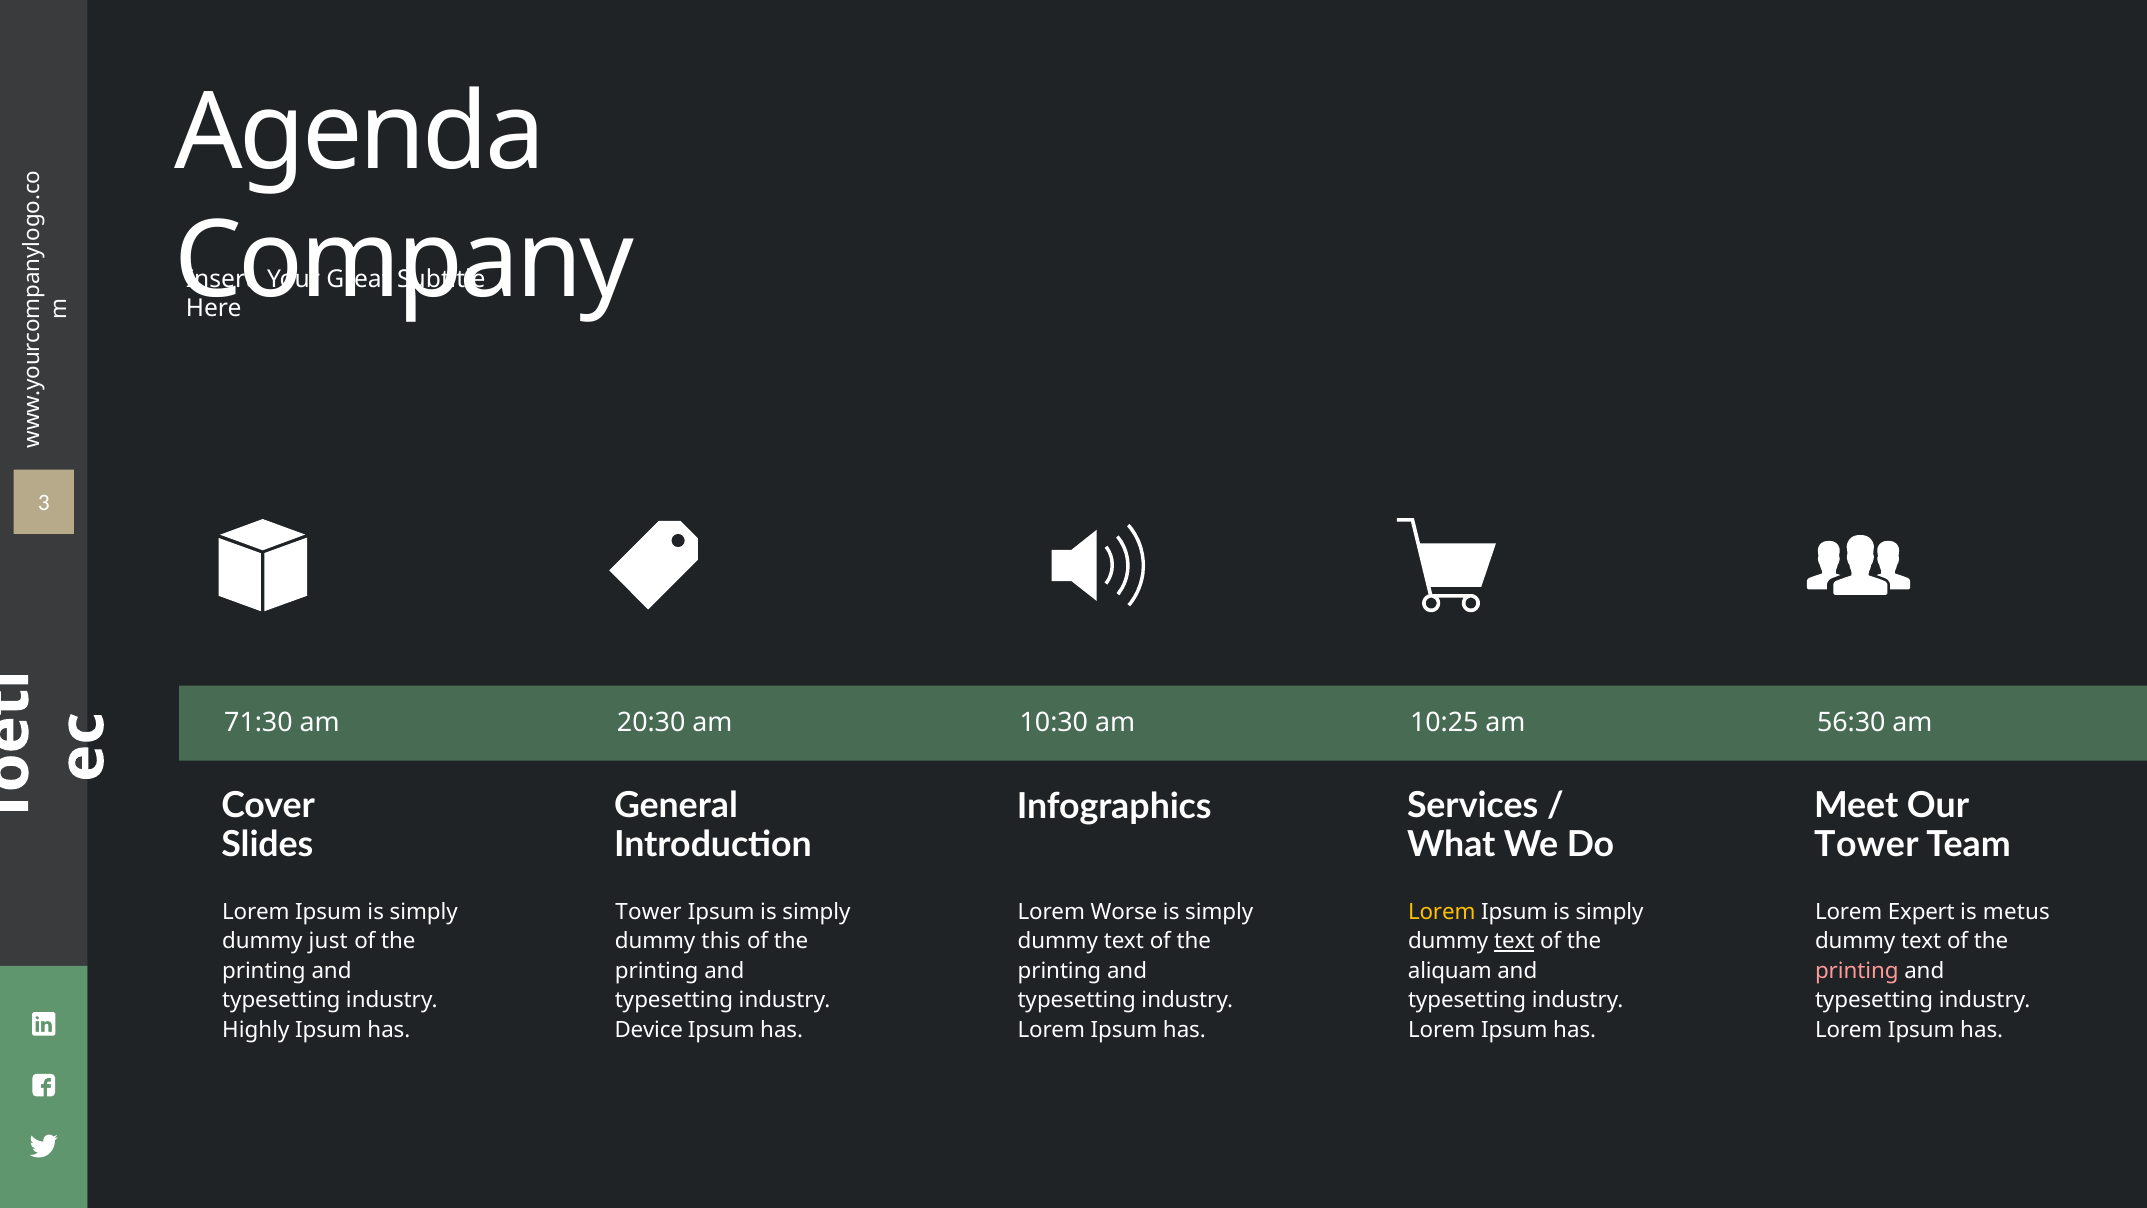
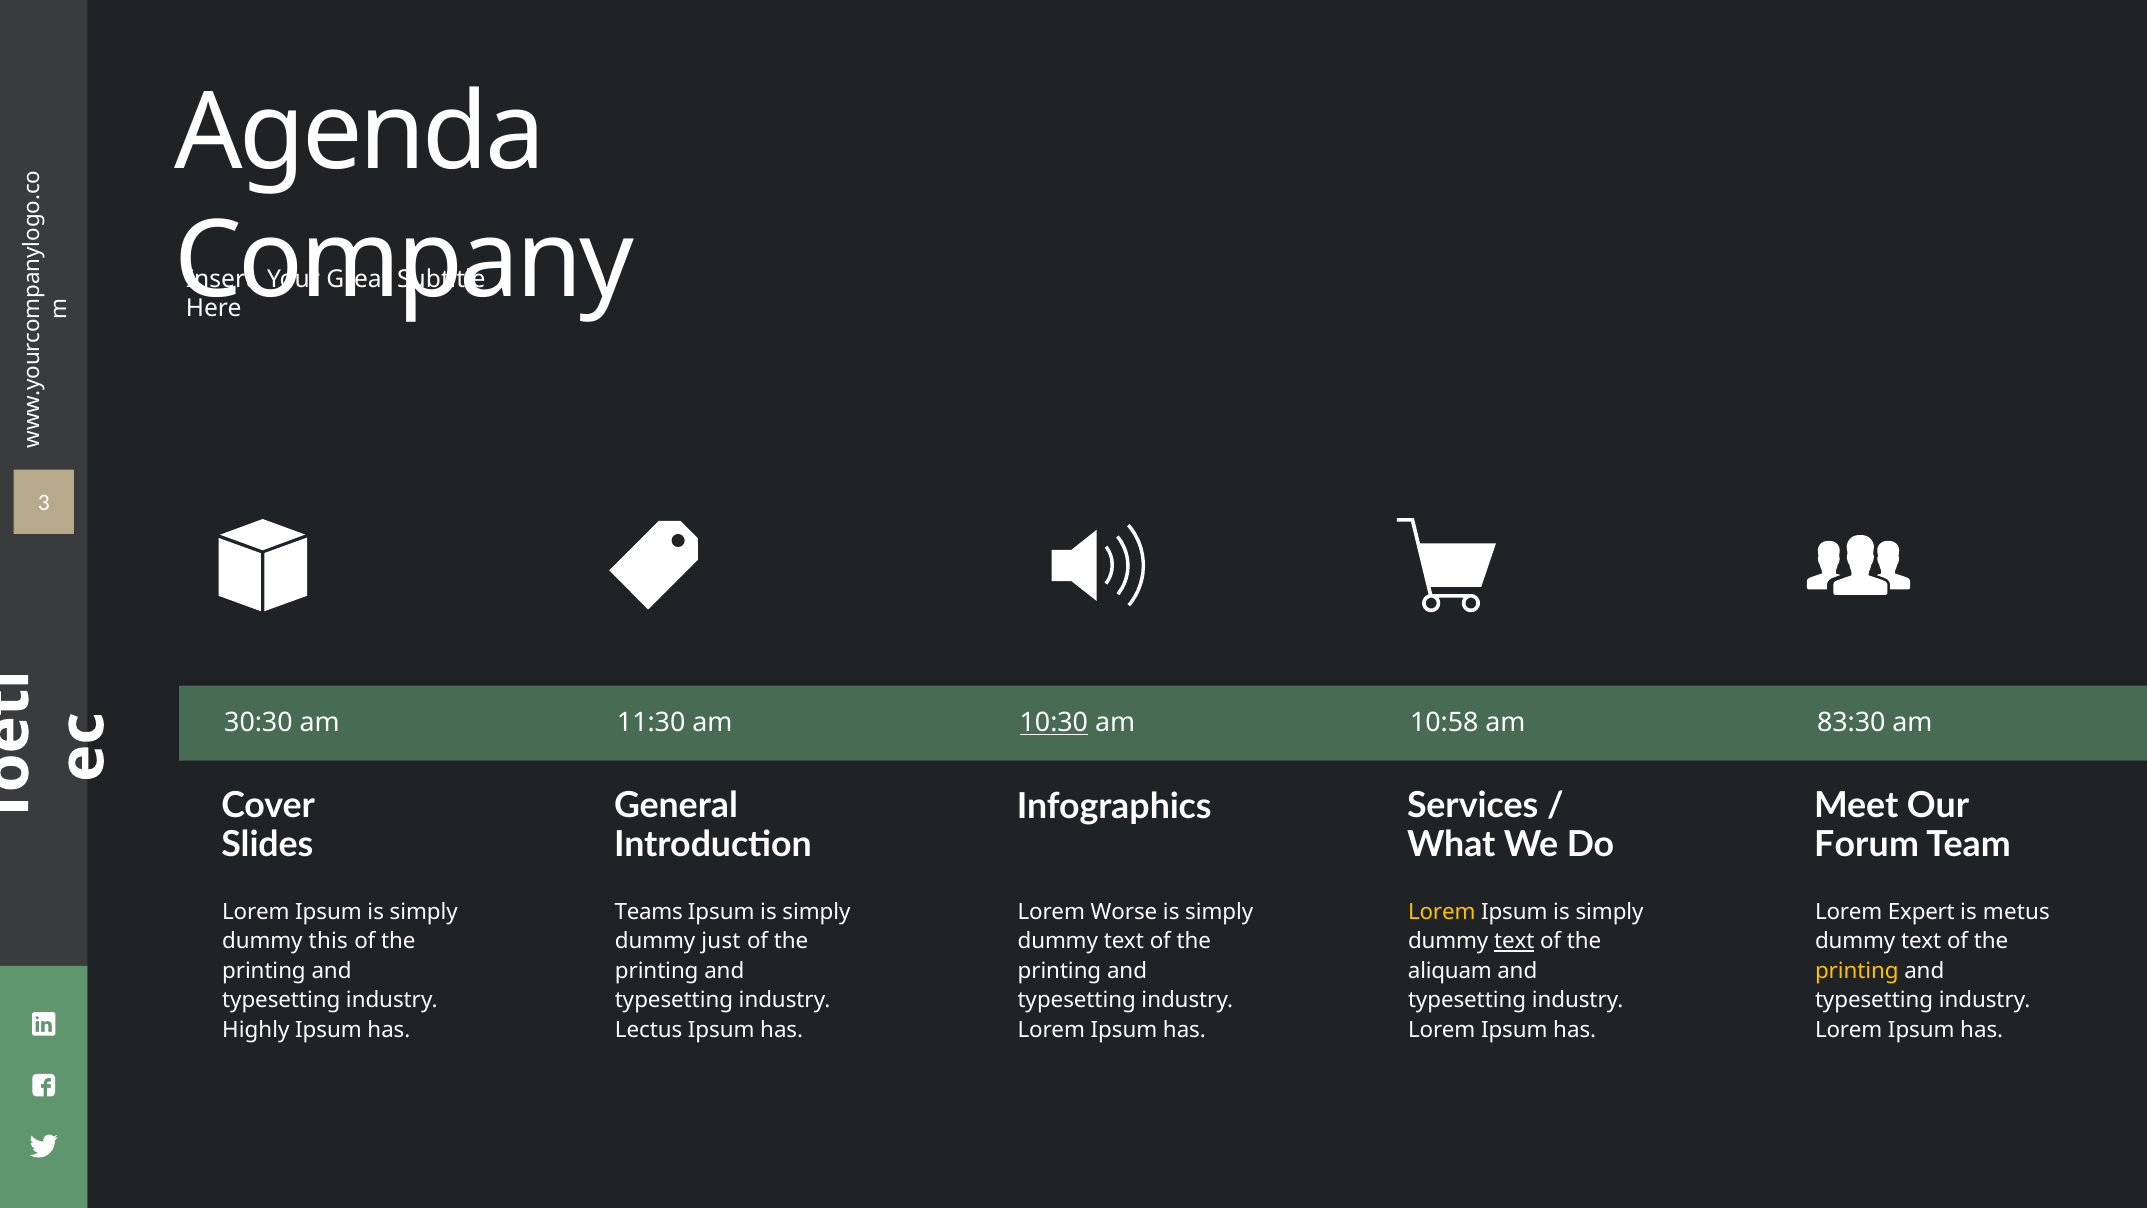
71:30: 71:30 -> 30:30
20:30: 20:30 -> 11:30
10:30 underline: none -> present
10:25: 10:25 -> 10:58
56:30: 56:30 -> 83:30
Tower at (1866, 844): Tower -> Forum
Tower at (648, 912): Tower -> Teams
just: just -> this
this: this -> just
printing at (1857, 971) colour: pink -> yellow
Device: Device -> Lectus
